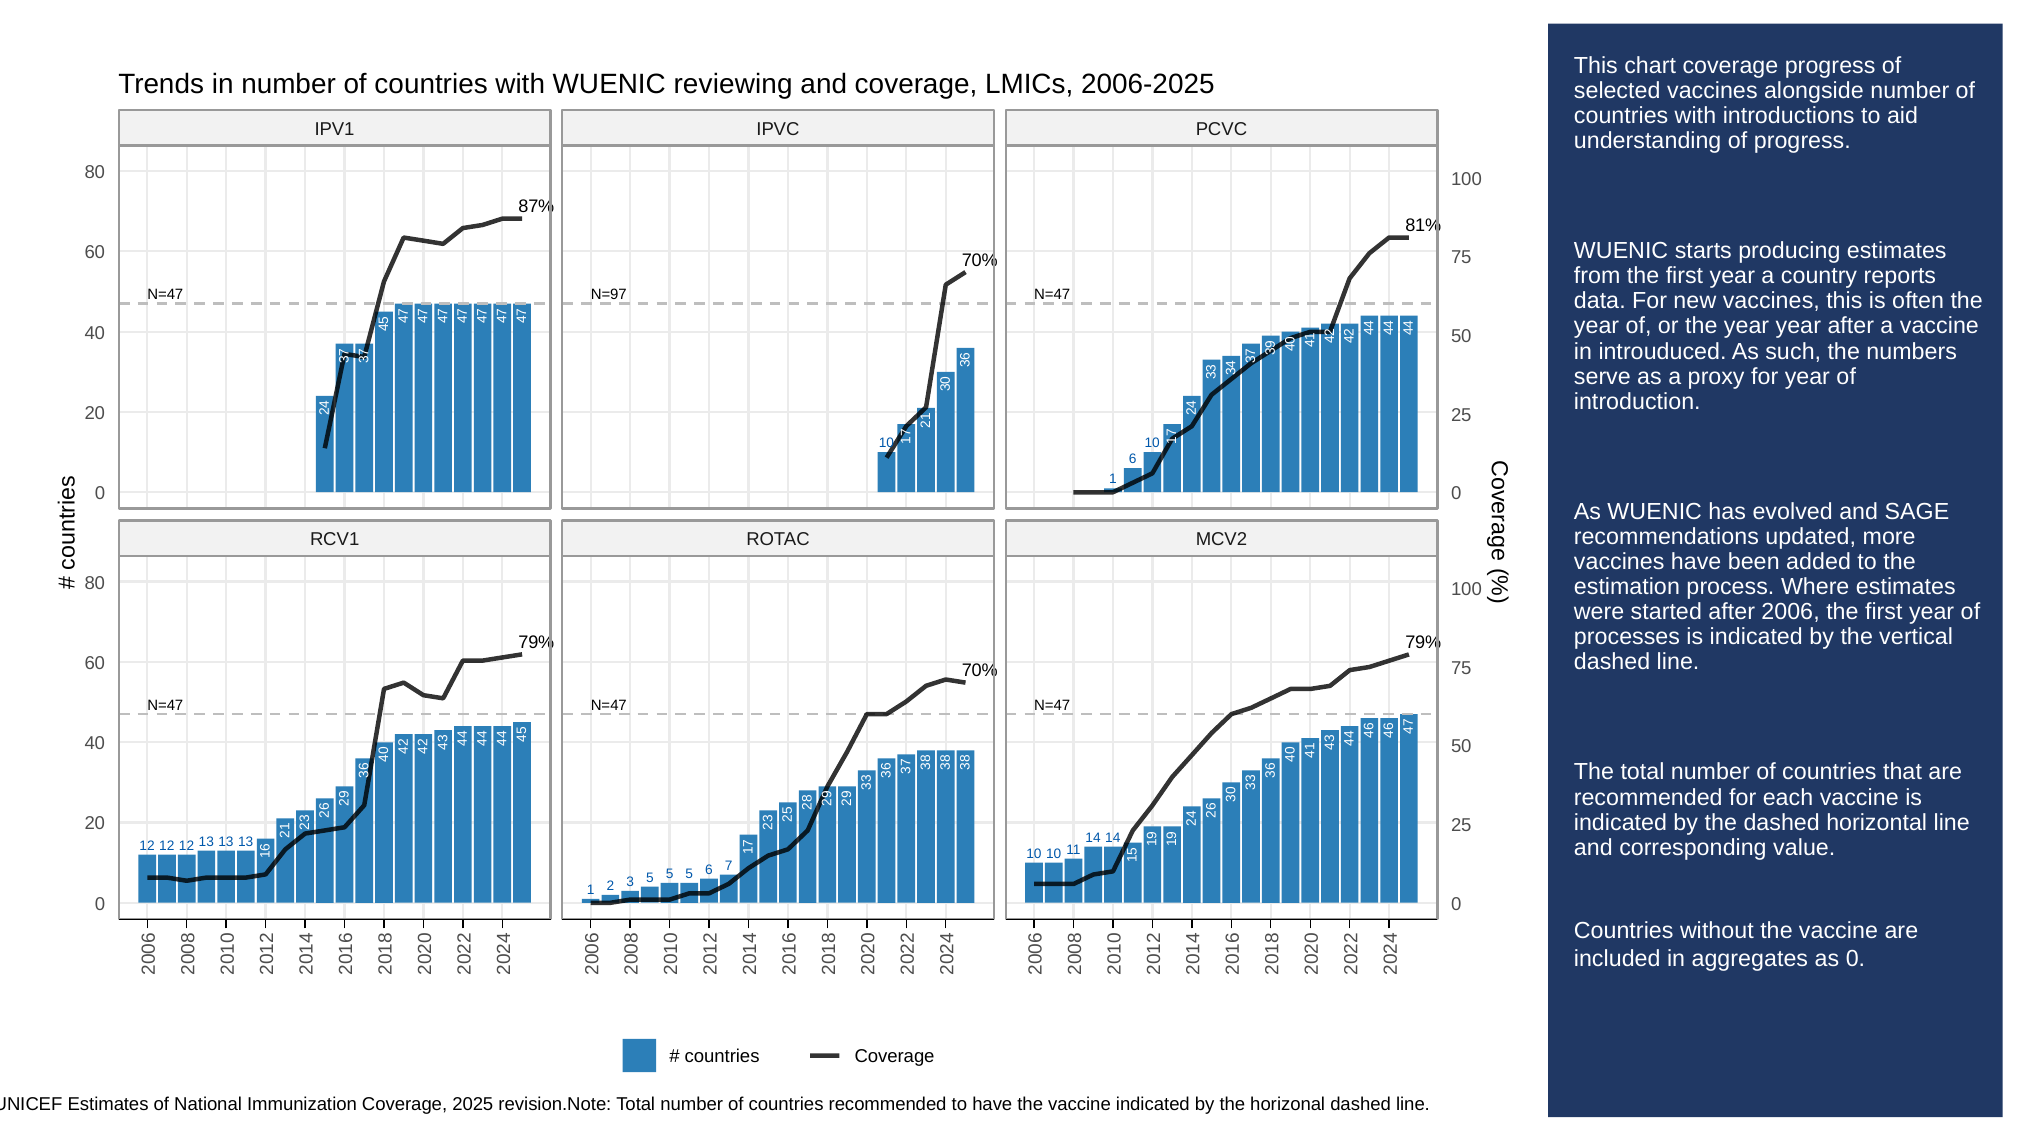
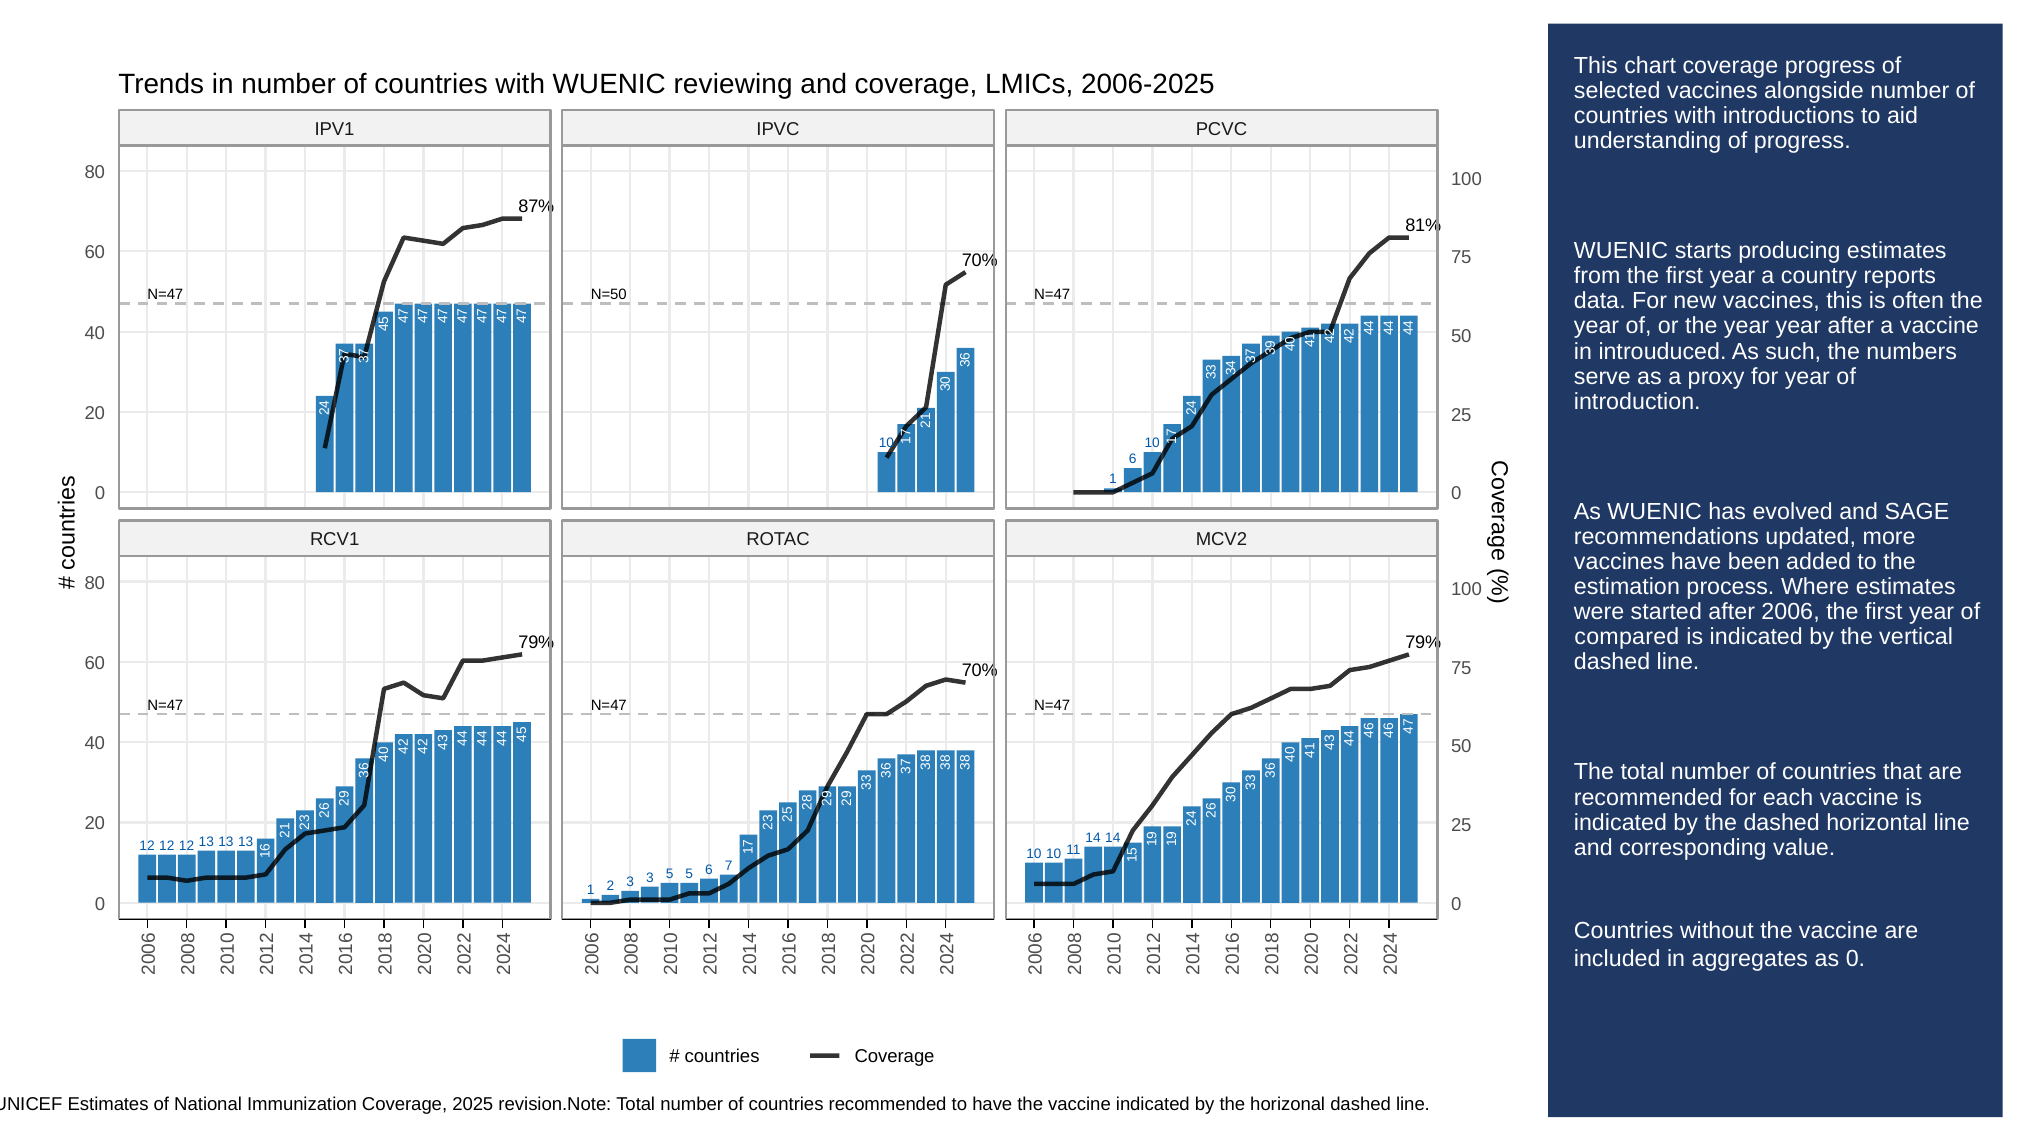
N=97: N=97 -> N=50
processes: processes -> compared
2 3 5: 5 -> 3
